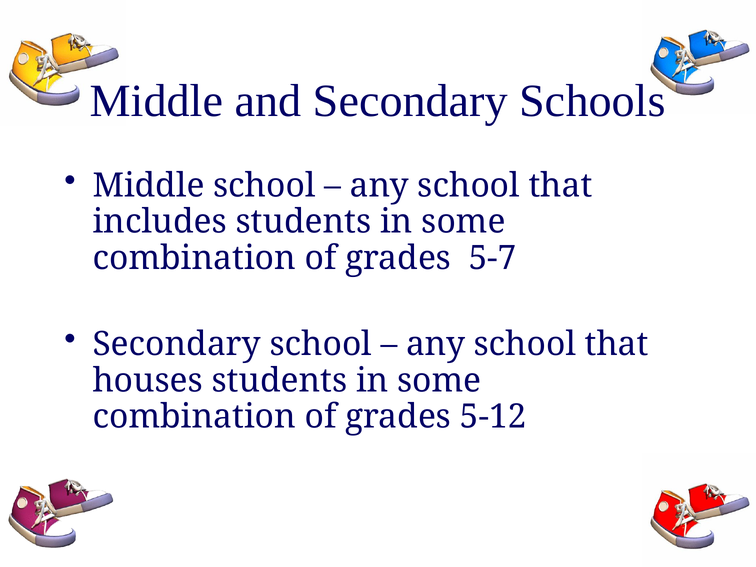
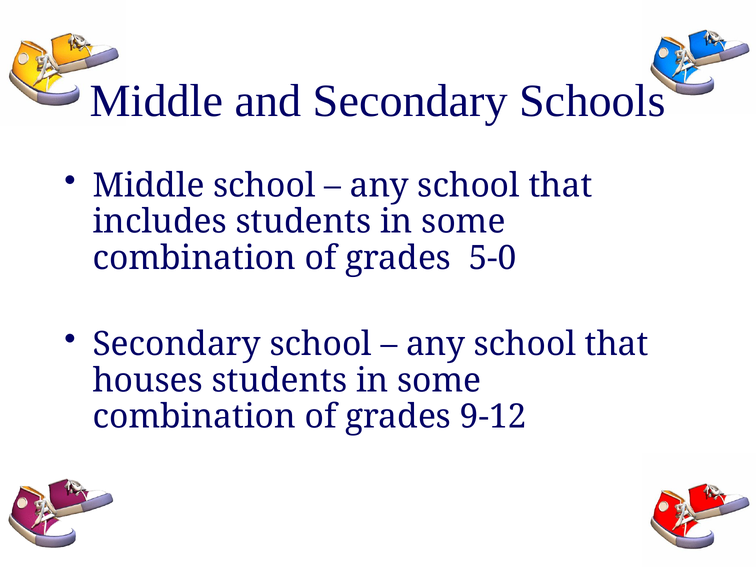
5-7: 5-7 -> 5-0
5-12: 5-12 -> 9-12
